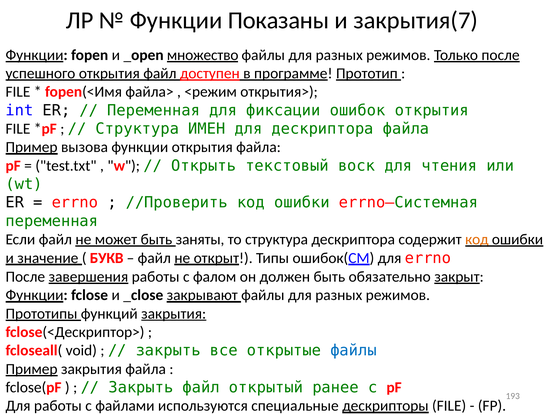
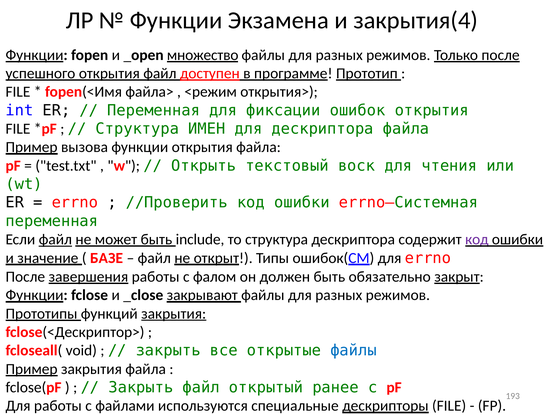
Показаны: Показаны -> Экзамена
закрытия(7: закрытия(7 -> закрытия(4
файл at (55, 239) underline: none -> present
заняты: заняты -> include
код at (477, 239) colour: orange -> purple
БУКВ: БУКВ -> БАЗЕ
